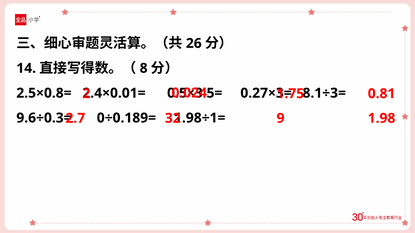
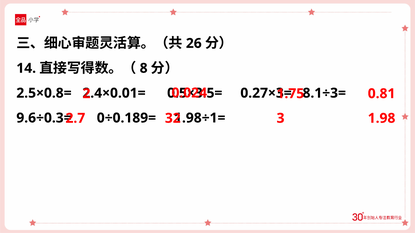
9: 9 -> 3
